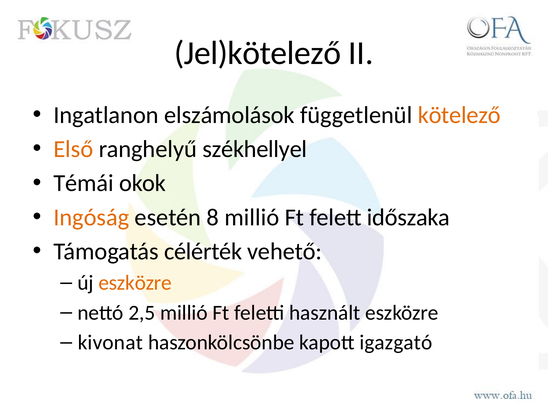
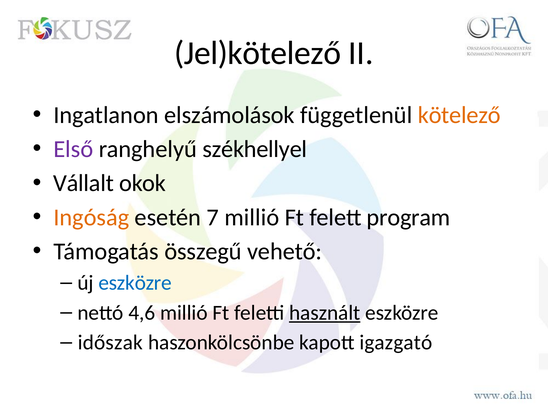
Első colour: orange -> purple
Témái: Témái -> Vállalt
8: 8 -> 7
időszaka: időszaka -> program
célérték: célérték -> összegű
eszközre at (135, 283) colour: orange -> blue
2,5: 2,5 -> 4,6
használt underline: none -> present
kivonat: kivonat -> időszak
